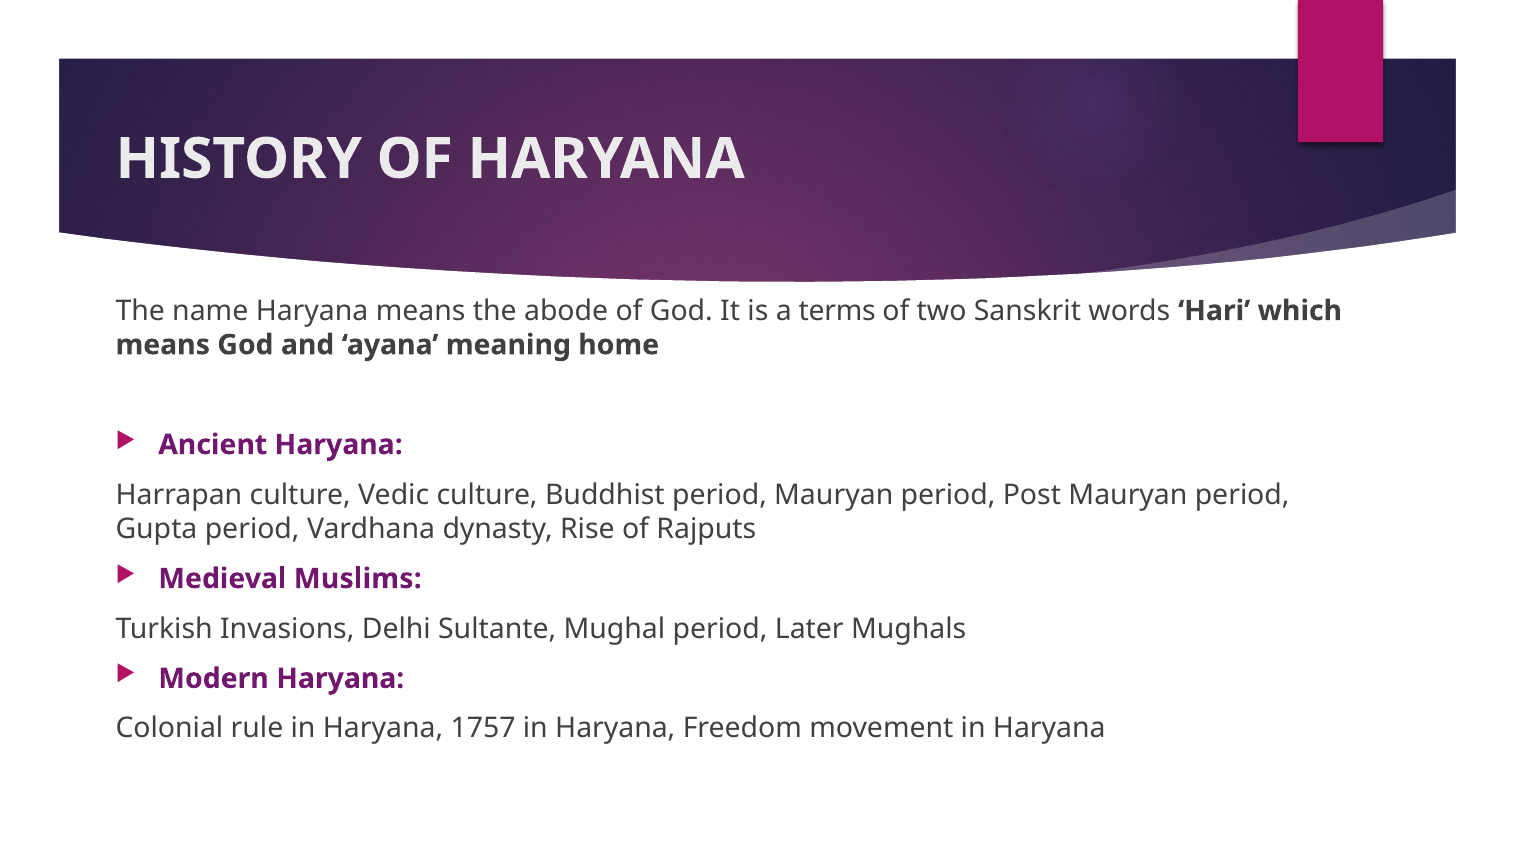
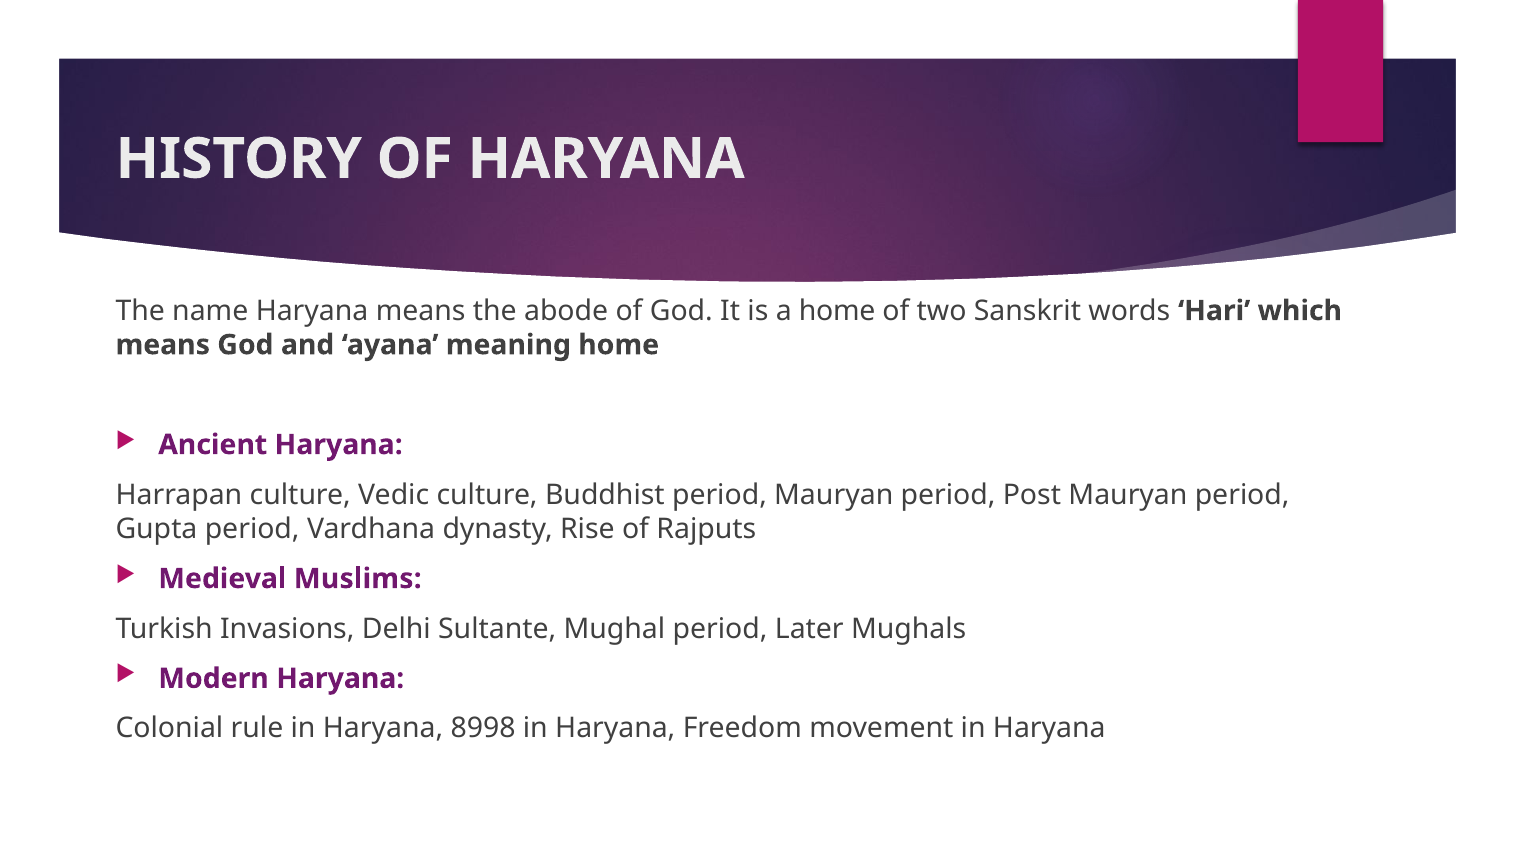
a terms: terms -> home
1757: 1757 -> 8998
